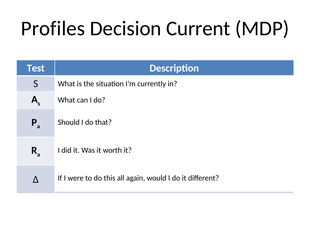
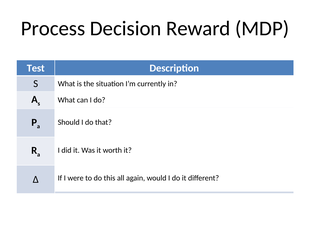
Profiles: Profiles -> Process
Decision Current: Current -> Reward
